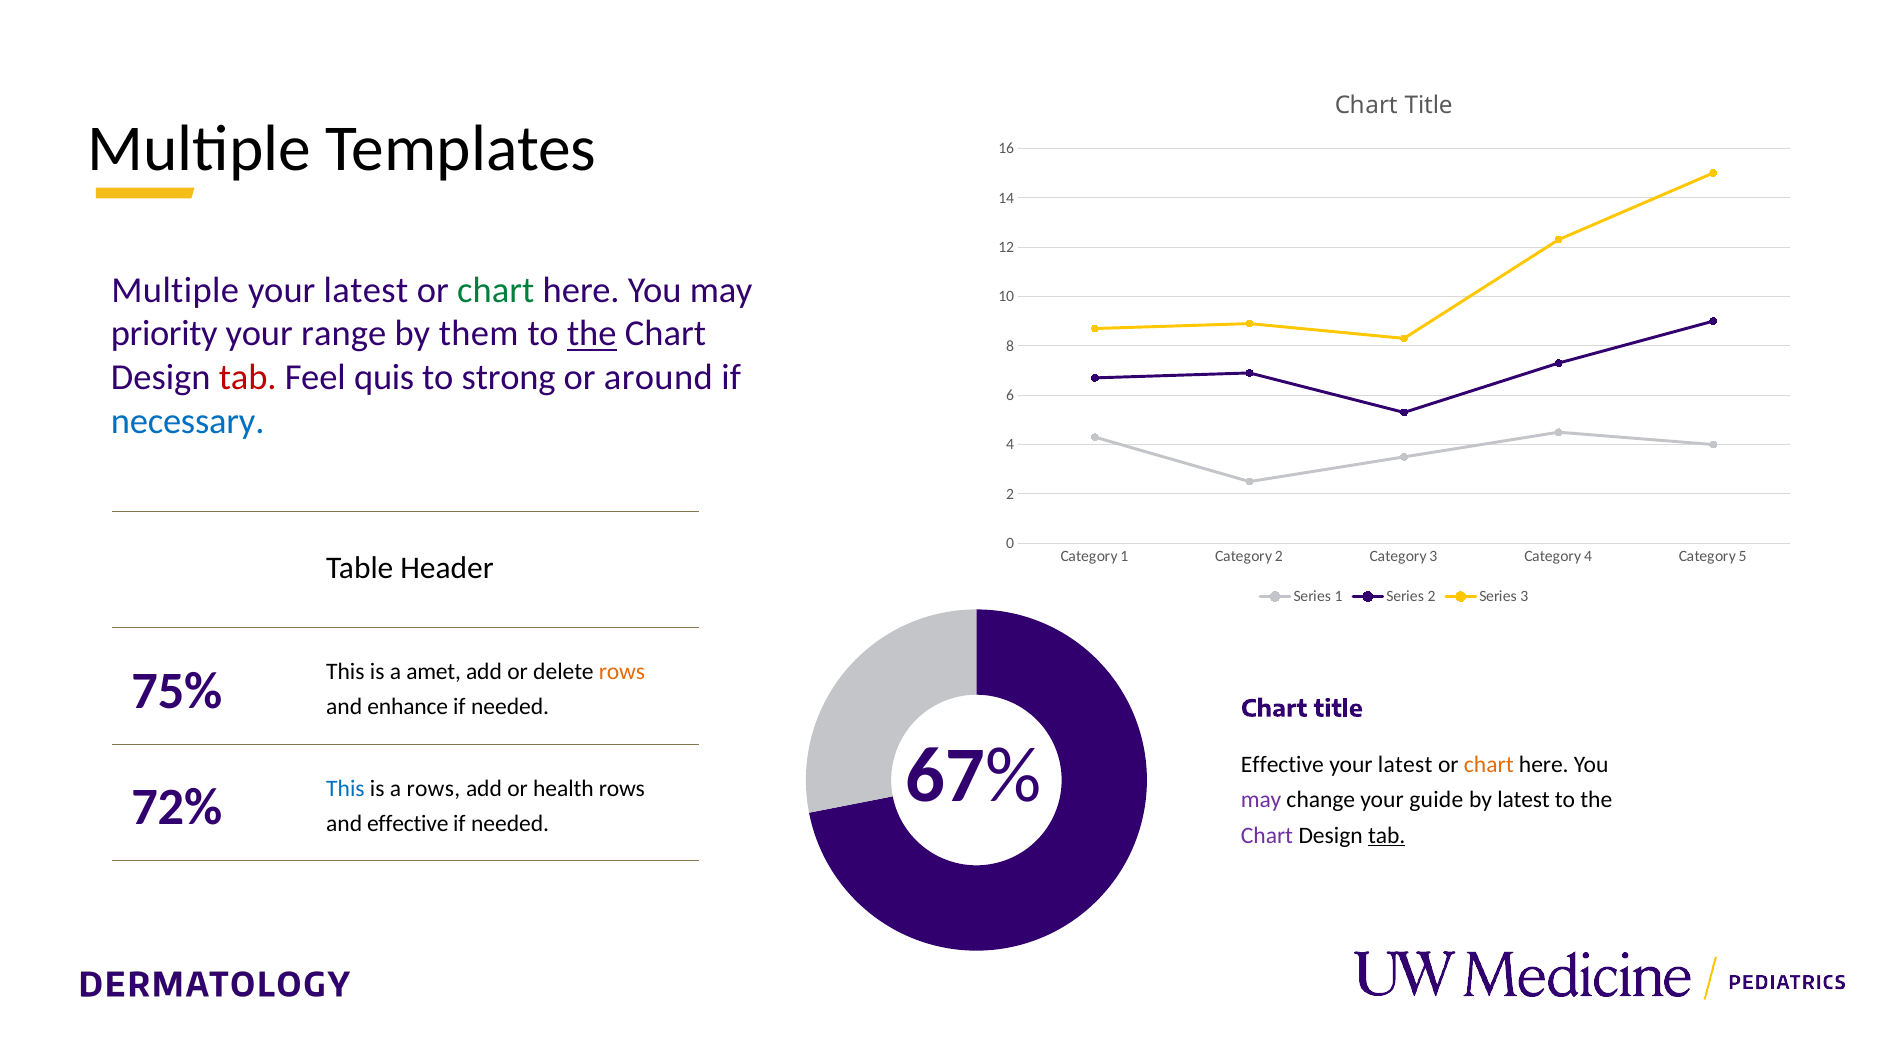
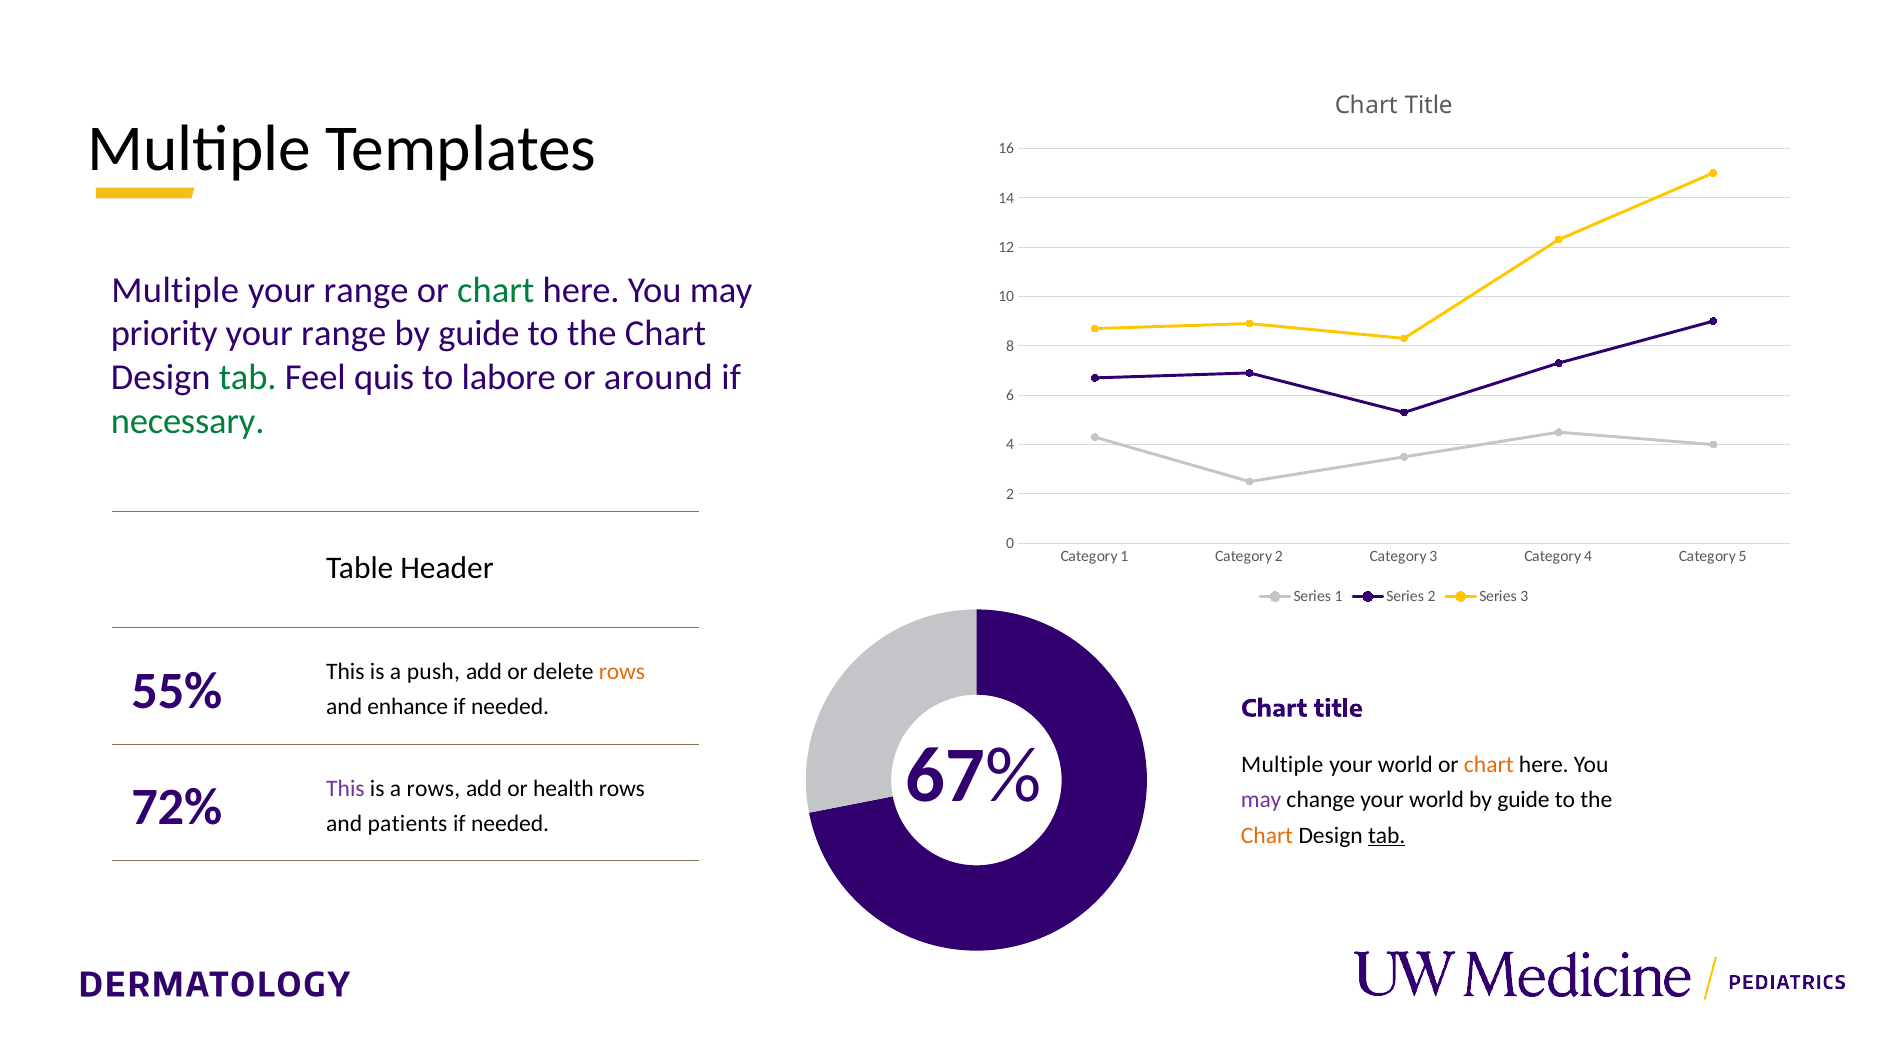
latest at (366, 290): latest -> range
them at (479, 334): them -> guide
the at (592, 334) underline: present -> none
tab at (248, 378) colour: red -> green
strong: strong -> labore
necessary colour: blue -> green
75%: 75% -> 55%
amet: amet -> push
Effective at (1282, 764): Effective -> Multiple
latest at (1405, 764): latest -> world
This at (345, 788) colour: blue -> purple
change your guide: guide -> world
latest at (1524, 800): latest -> guide
and effective: effective -> patients
Chart at (1267, 835) colour: purple -> orange
